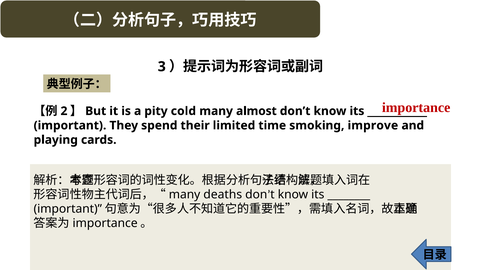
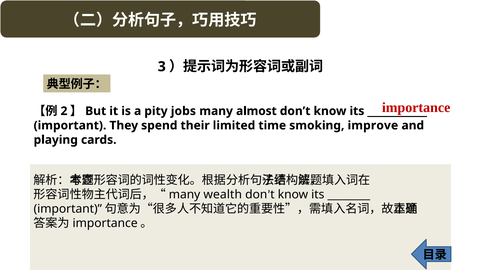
cold: cold -> jobs
deaths: deaths -> wealth
